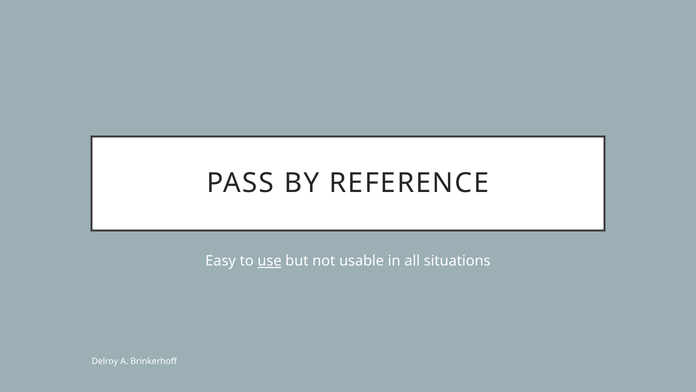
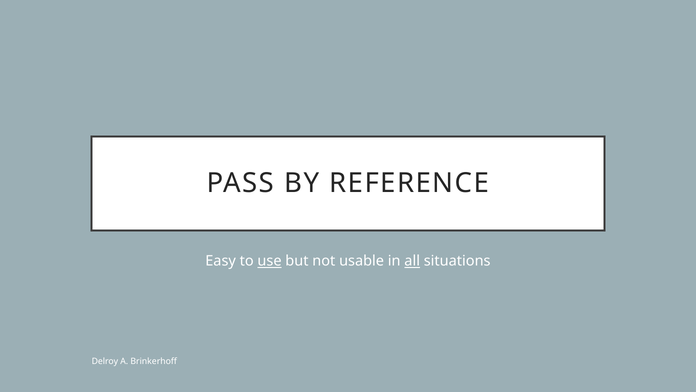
all underline: none -> present
